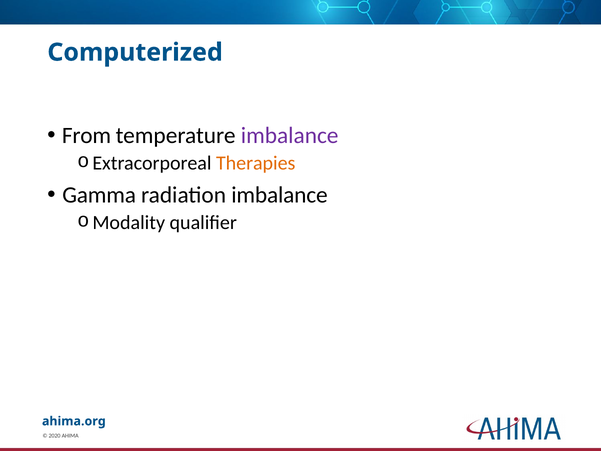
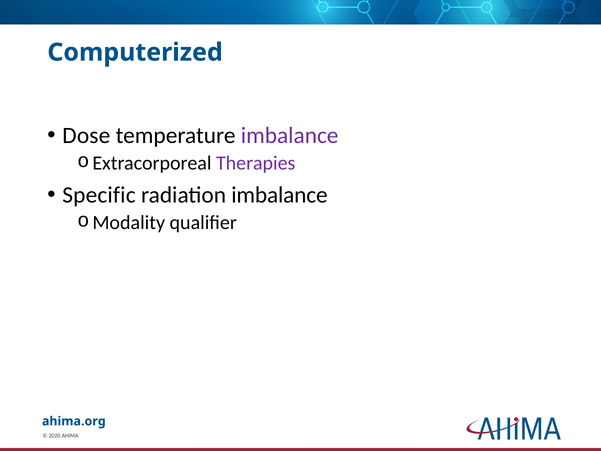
From: From -> Dose
Therapies colour: orange -> purple
Gamma: Gamma -> Specific
